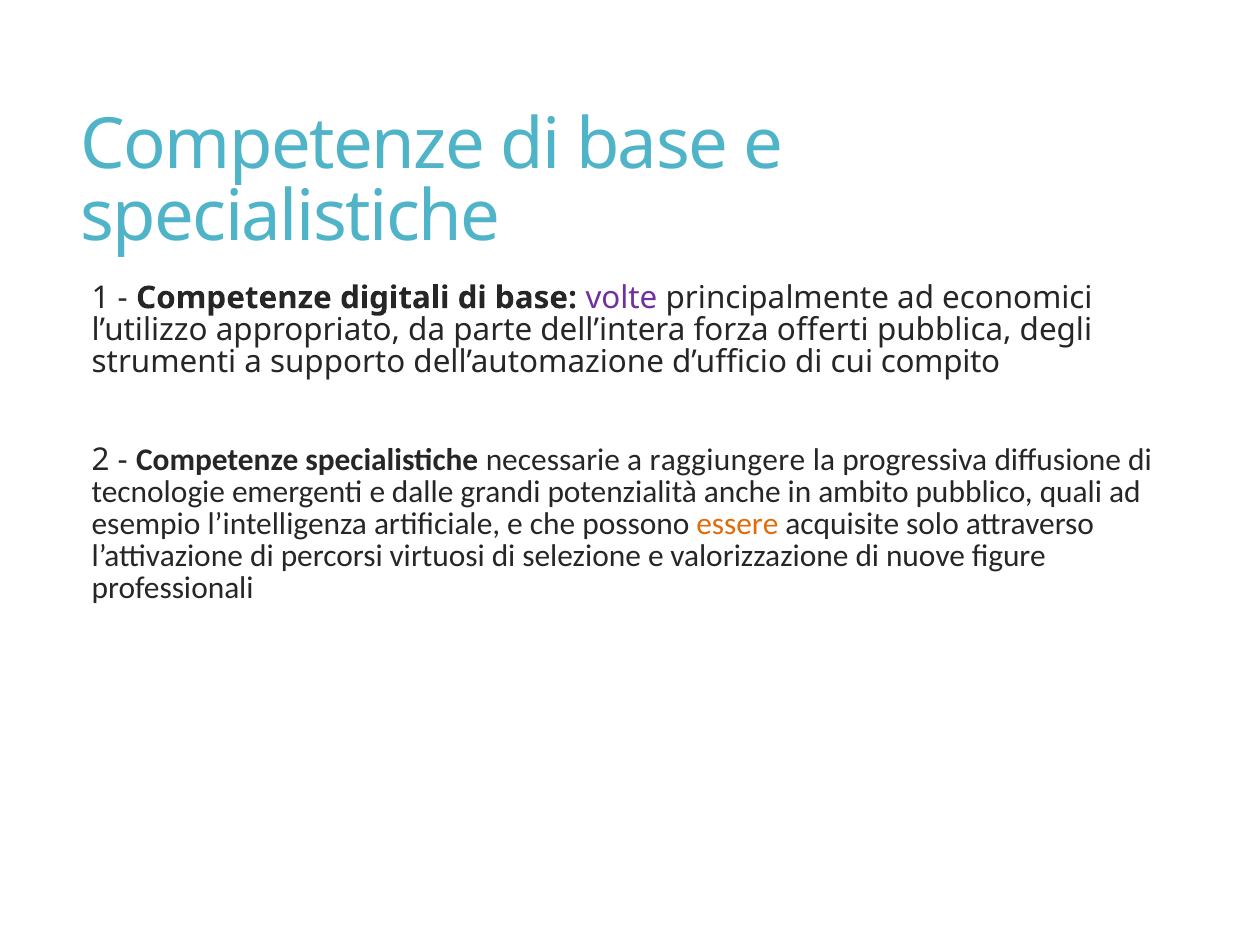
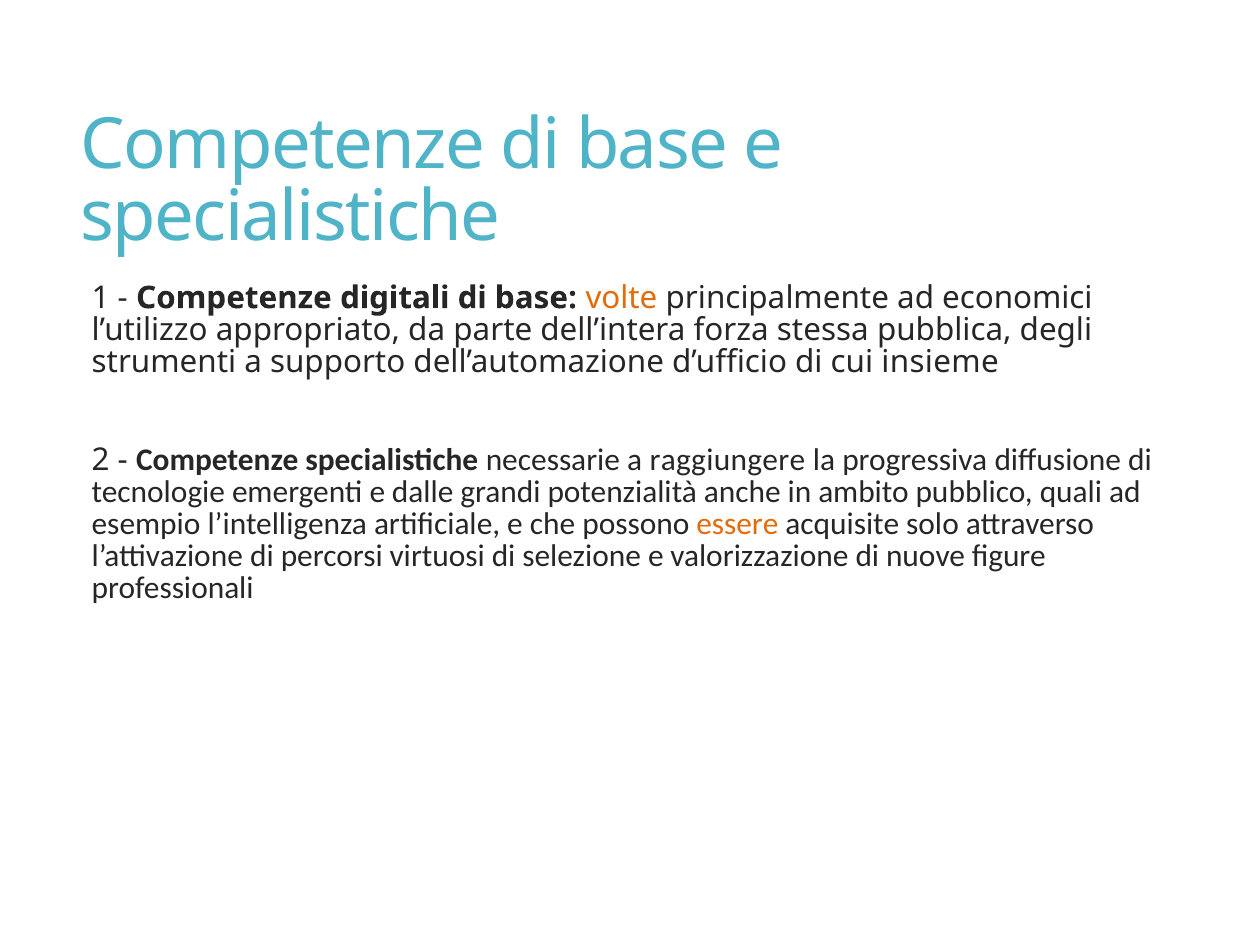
volte colour: purple -> orange
offerti: offerti -> stessa
compito: compito -> insieme
